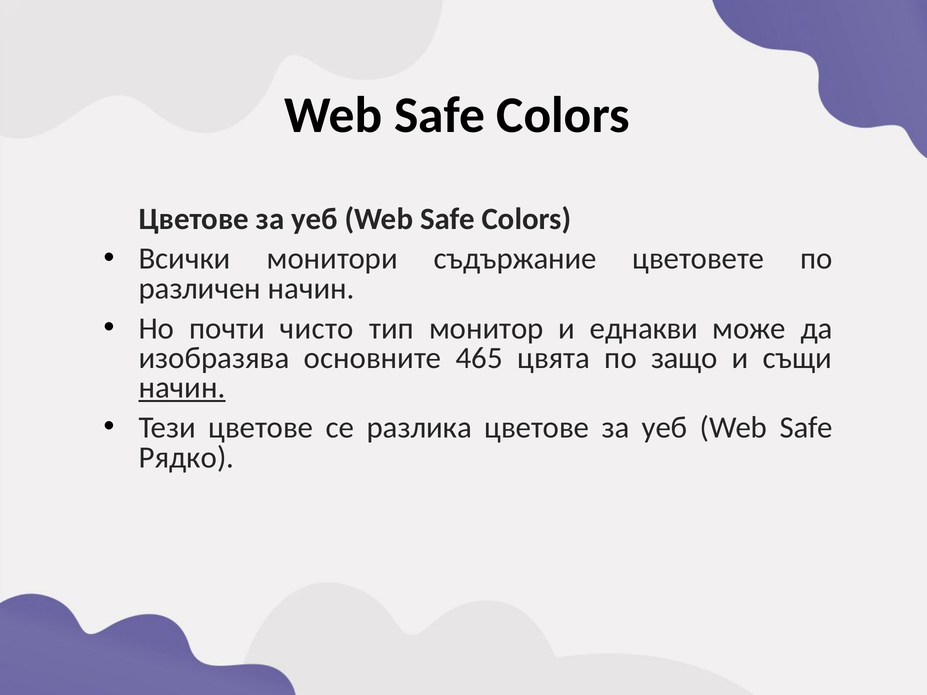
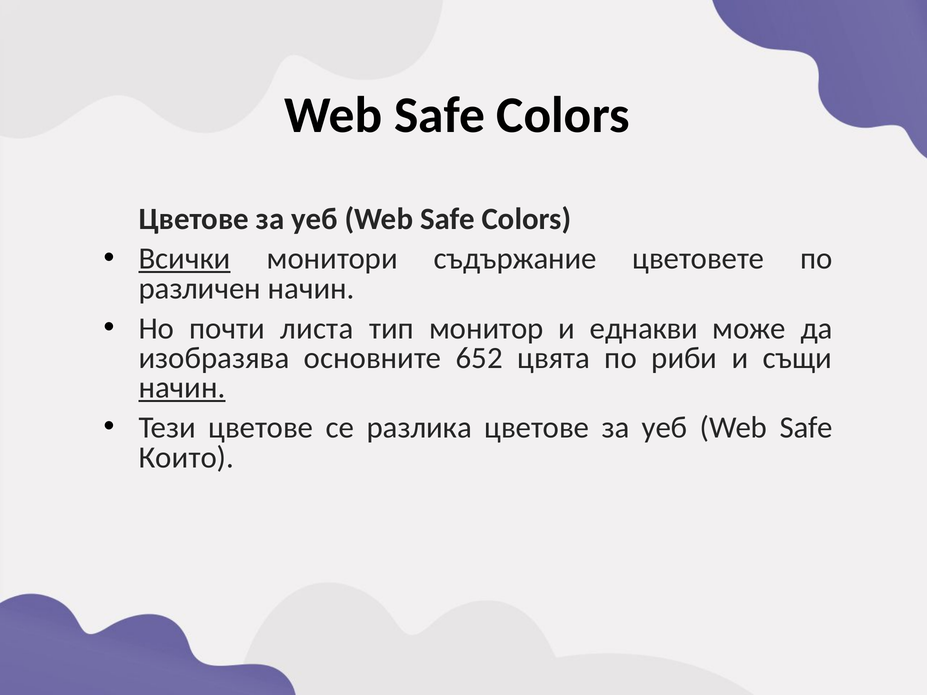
Всички underline: none -> present
чисто: чисто -> листа
465: 465 -> 652
защо: защо -> риби
Рядко: Рядко -> Които
